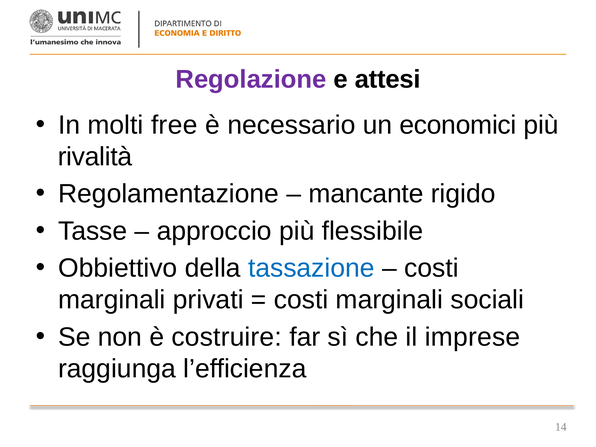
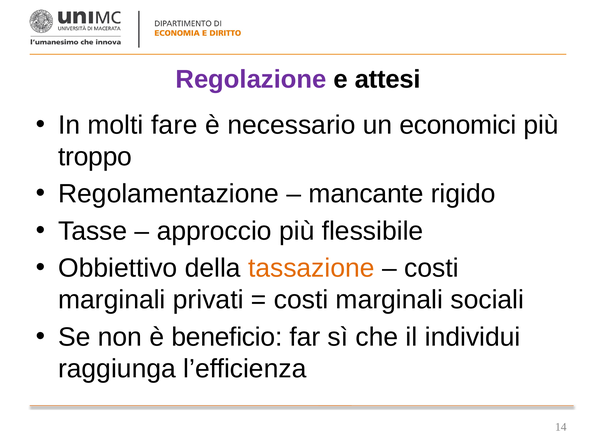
free: free -> fare
rivalità: rivalità -> troppo
tassazione colour: blue -> orange
costruire: costruire -> beneficio
imprese: imprese -> individui
